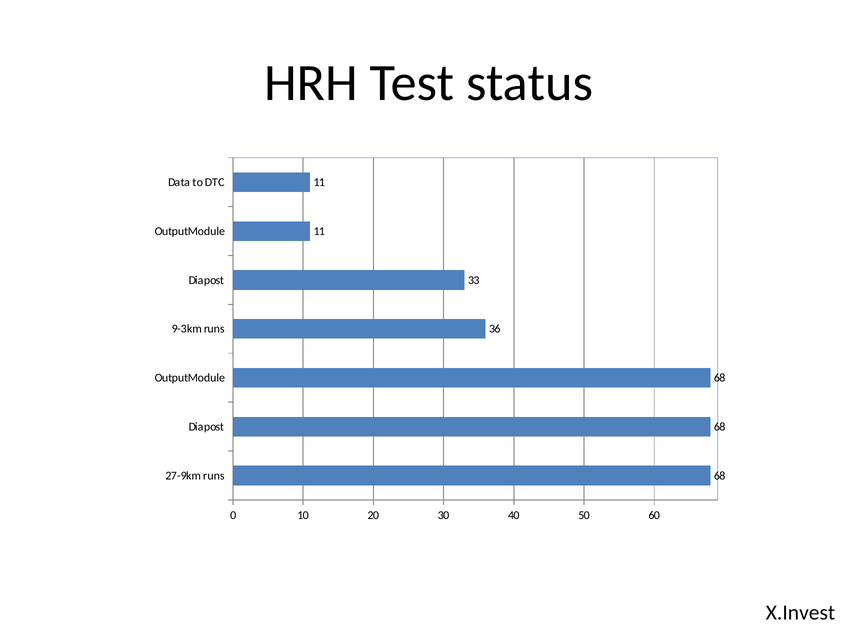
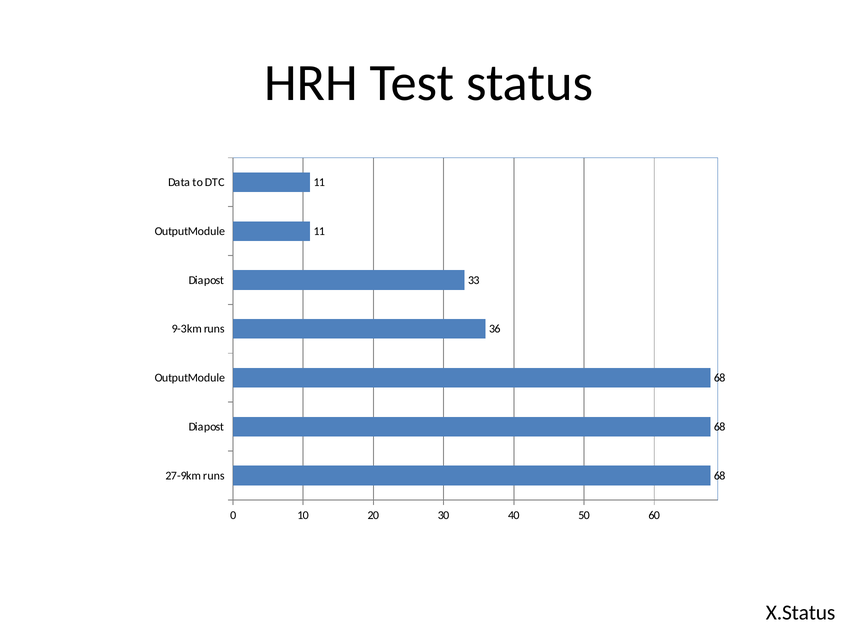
X.Invest: X.Invest -> X.Status
